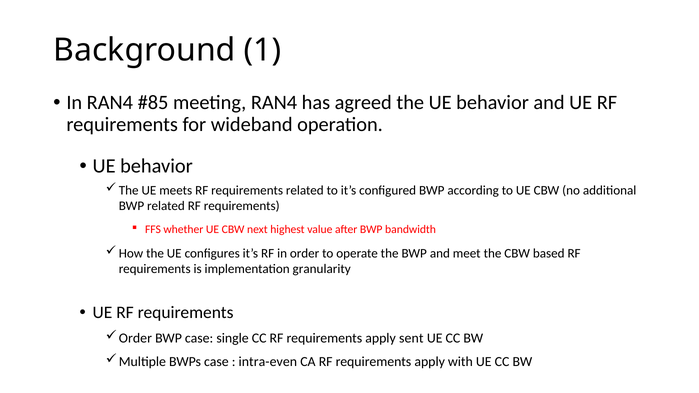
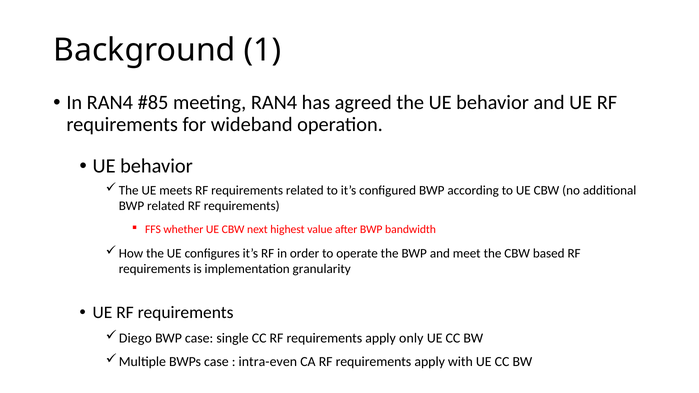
Order at (135, 339): Order -> Diego
sent: sent -> only
